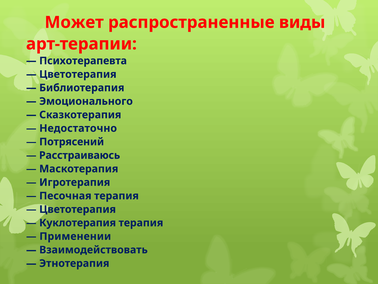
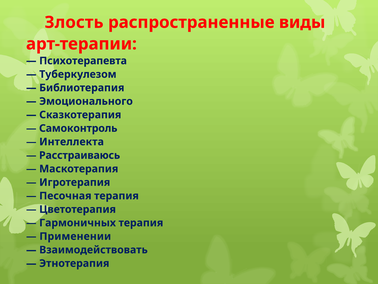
Может: Может -> Злость
Цветотерапия at (78, 74): Цветотерапия -> Туберкулезом
Недостаточно: Недостаточно -> Самоконтроль
Потрясений: Потрясений -> Интеллекта
Куклотерапия: Куклотерапия -> Гармоничных
